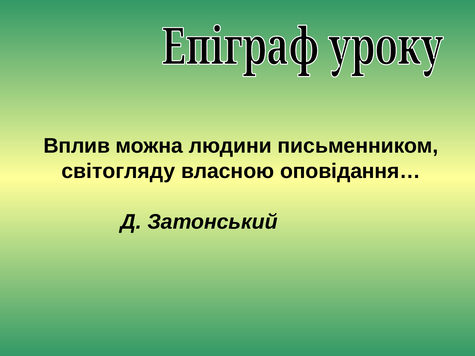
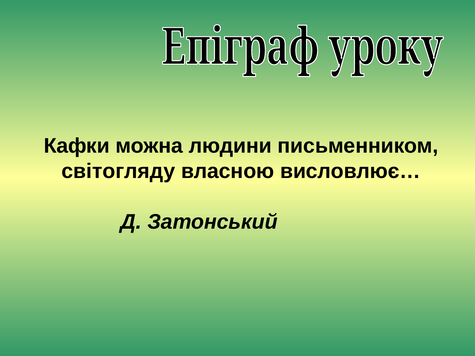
Вплив: Вплив -> Кафки
оповідання…: оповідання… -> висловлює…
